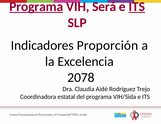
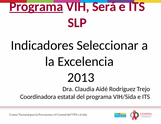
ITS at (137, 7) underline: present -> none
Proporción: Proporción -> Seleccionar
2078: 2078 -> 2013
